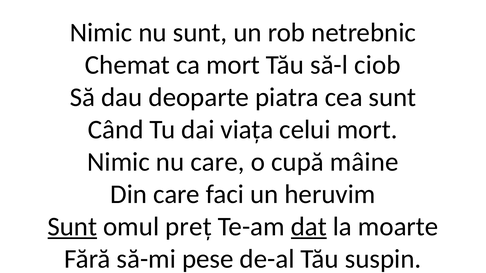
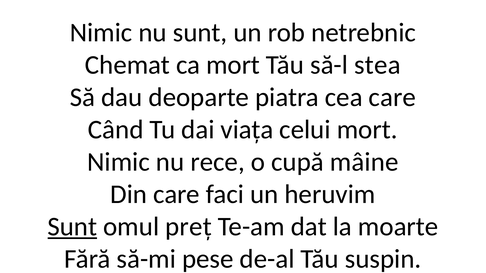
ciob: ciob -> stea
cea sunt: sunt -> care
nu care: care -> rece
dat underline: present -> none
